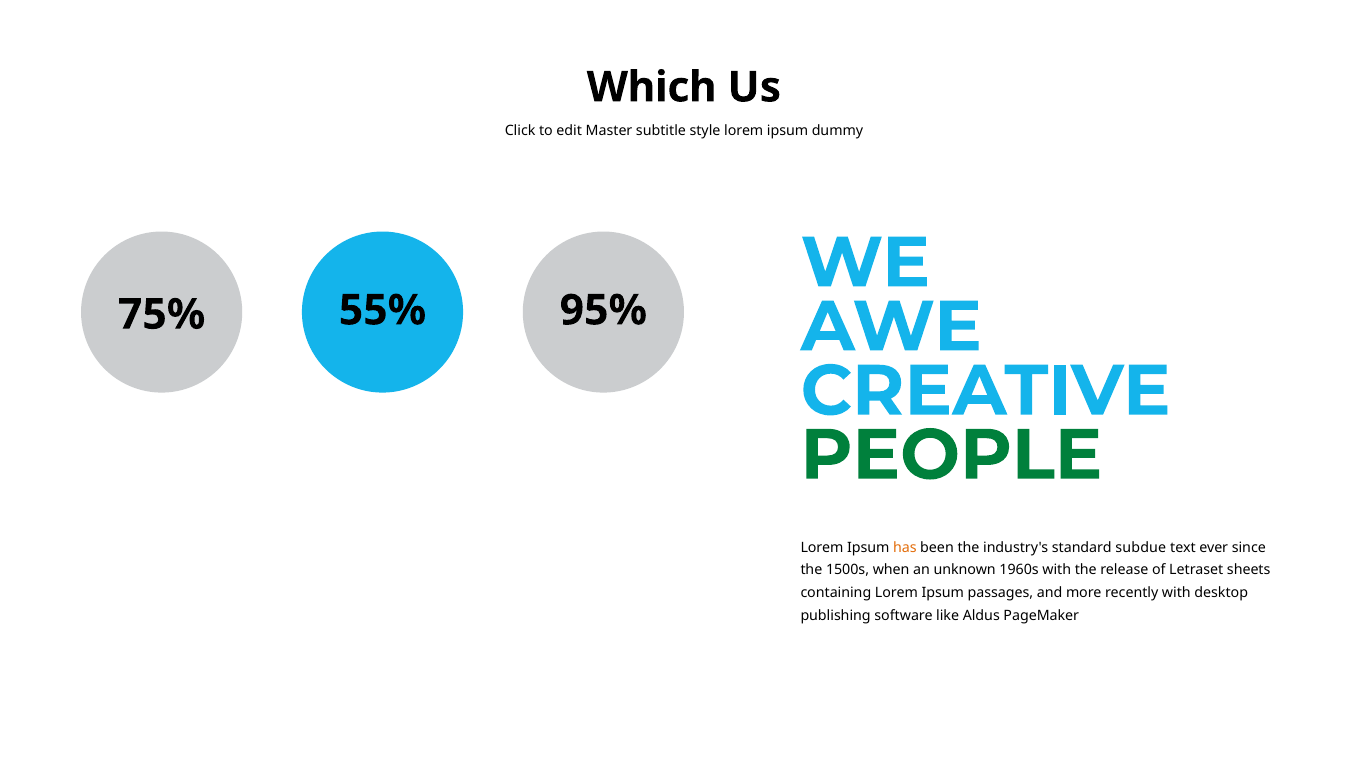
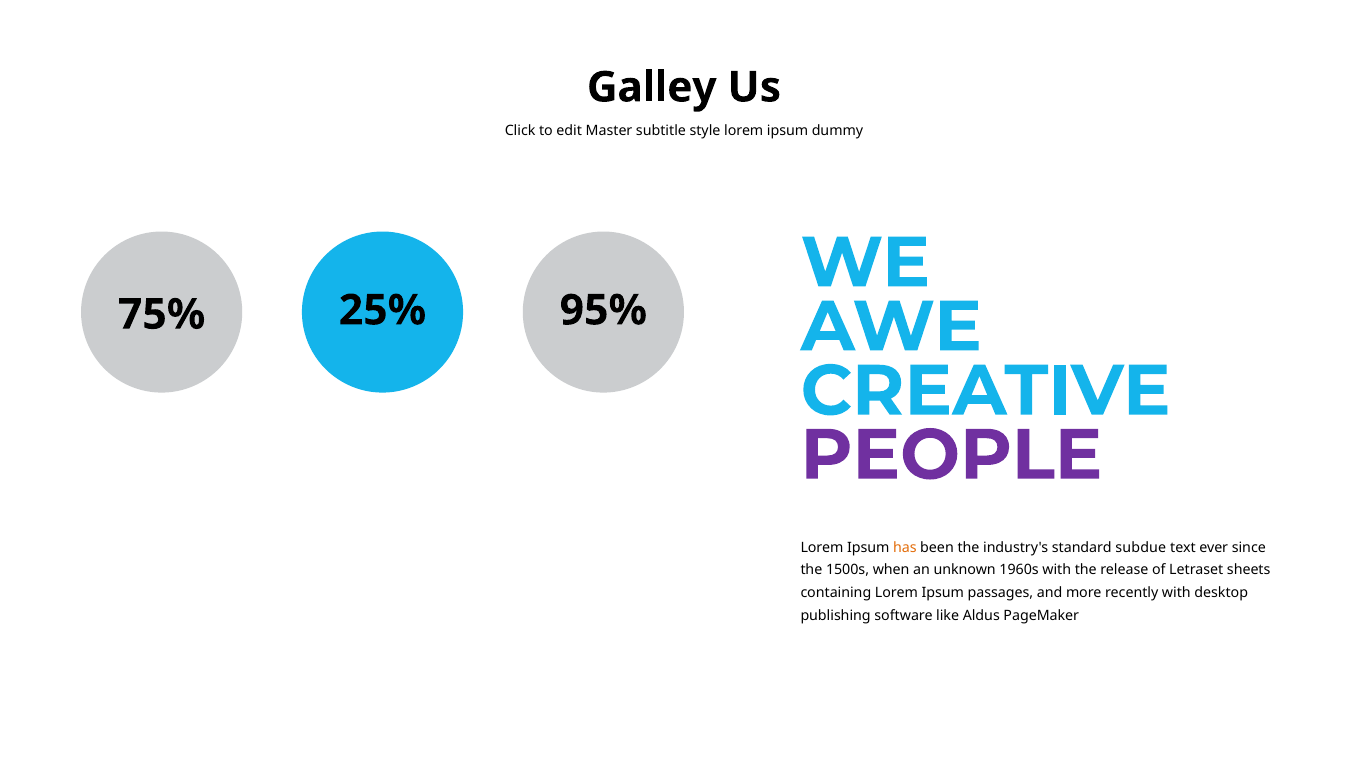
Which: Which -> Galley
55%: 55% -> 25%
PEOPLE colour: green -> purple
